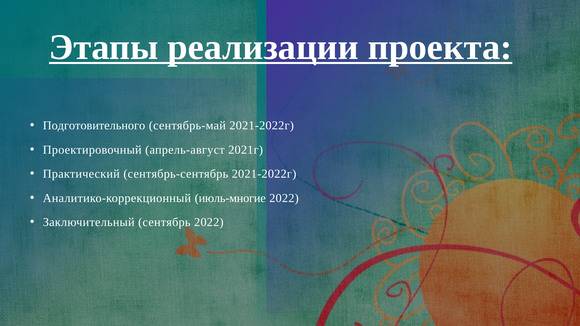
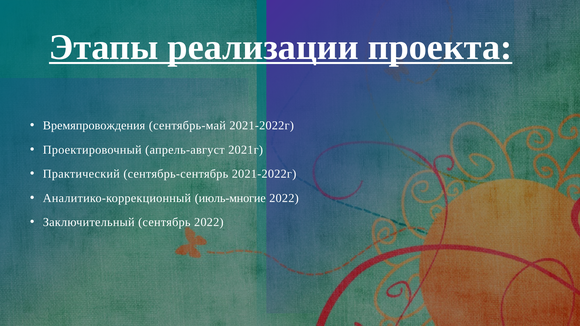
Подготовительного: Подготовительного -> Времяпровождения
